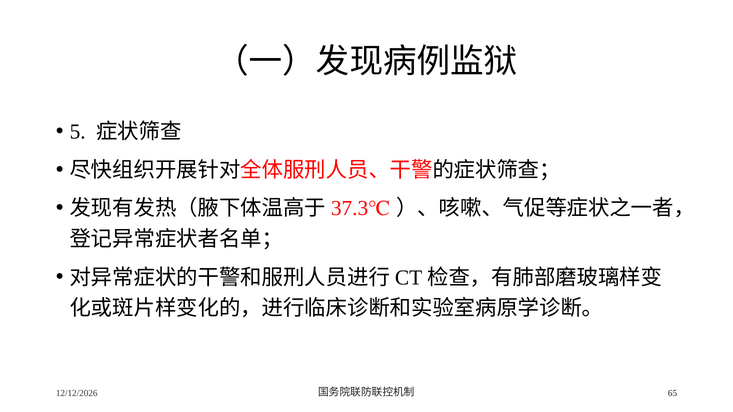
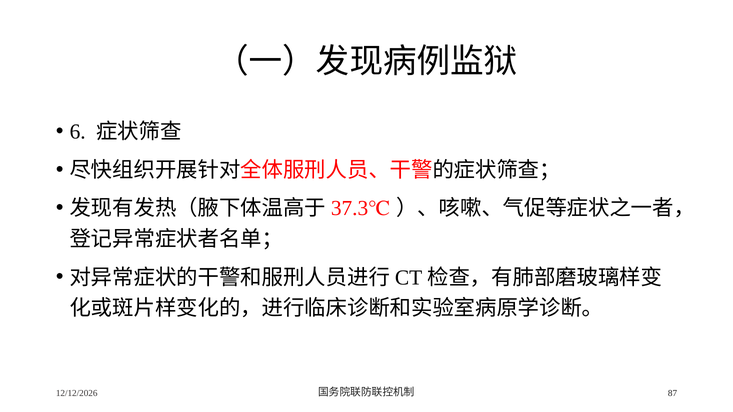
5: 5 -> 6
65: 65 -> 87
